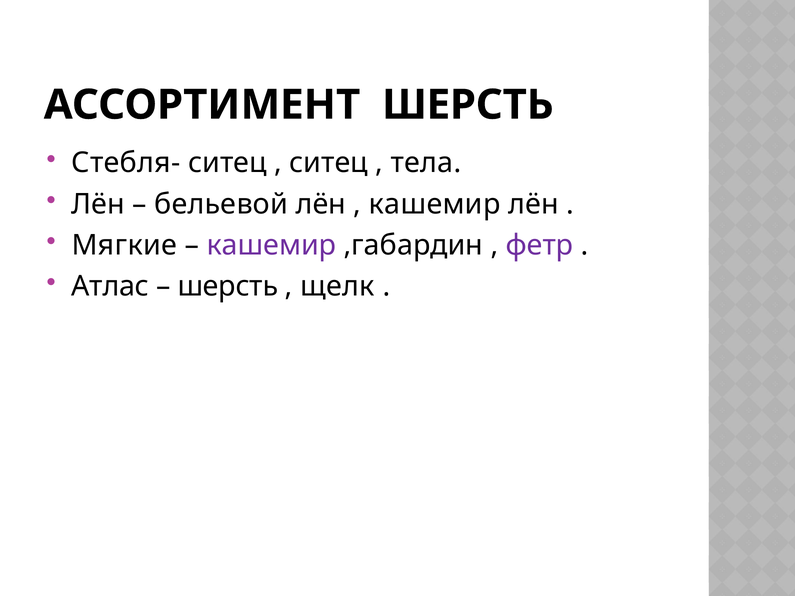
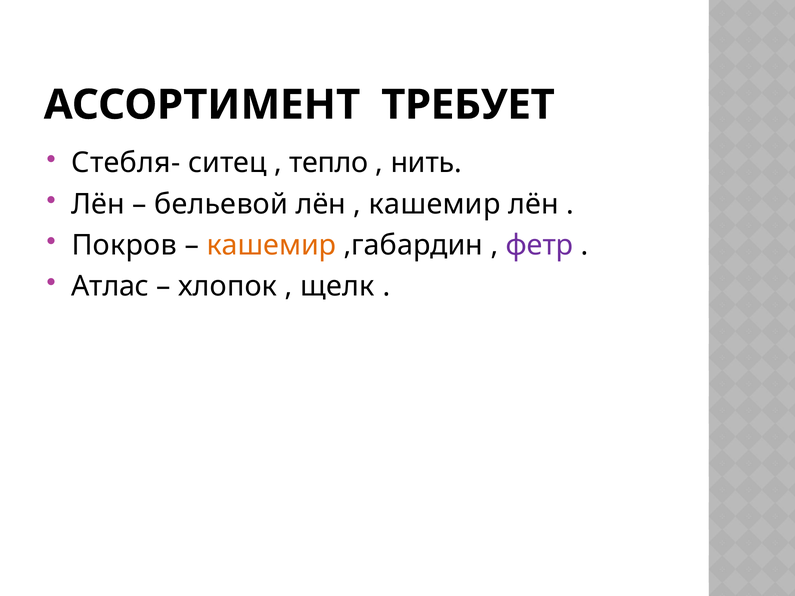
АССОРТИМЕНТ ШЕРСТЬ: ШЕРСТЬ -> ТРЕБУЕТ
ситец at (329, 163): ситец -> тепло
тела: тела -> нить
Мягкие: Мягкие -> Покров
кашемир at (272, 245) colour: purple -> orange
шерсть at (228, 286): шерсть -> хлопок
